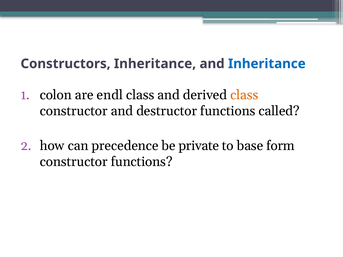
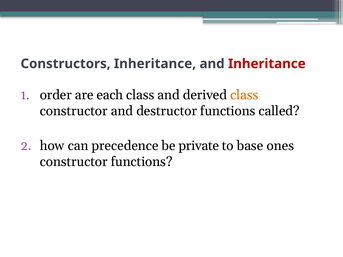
Inheritance at (267, 64) colour: blue -> red
colon: colon -> order
endl: endl -> each
form: form -> ones
